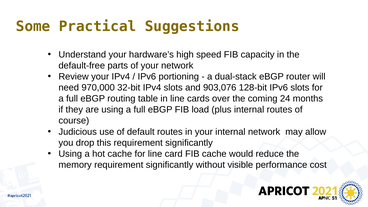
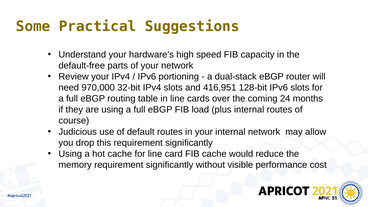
903,076: 903,076 -> 416,951
